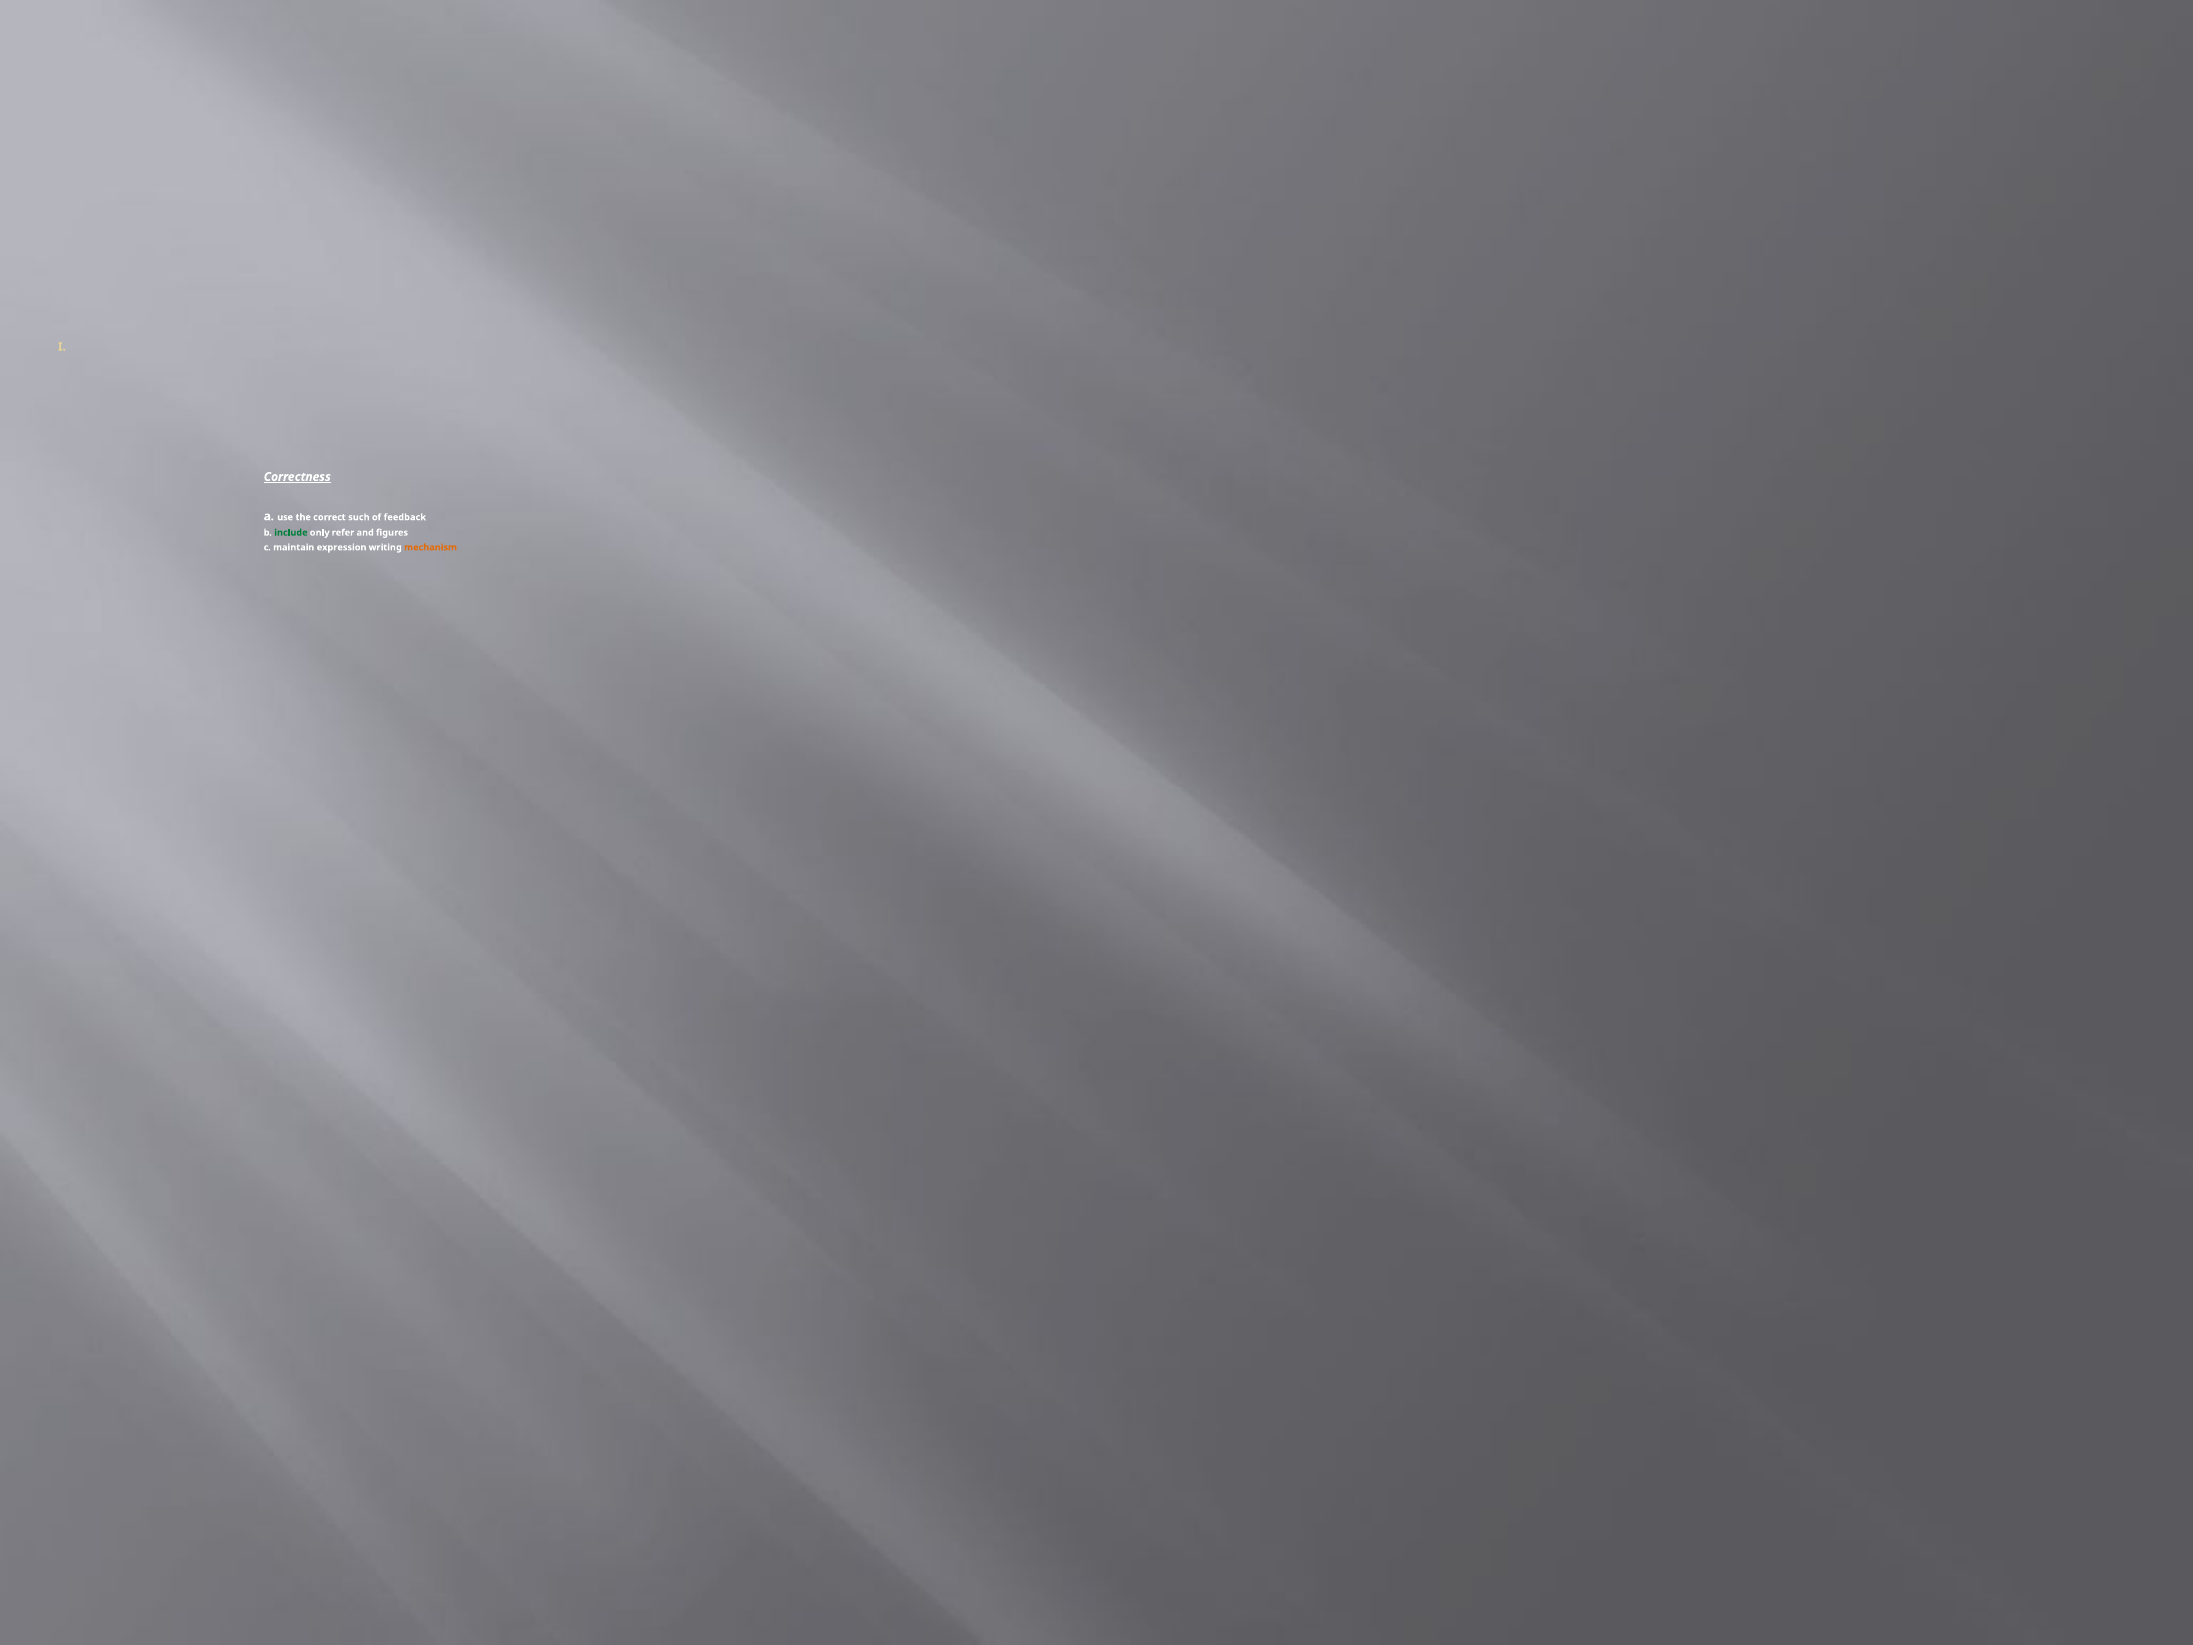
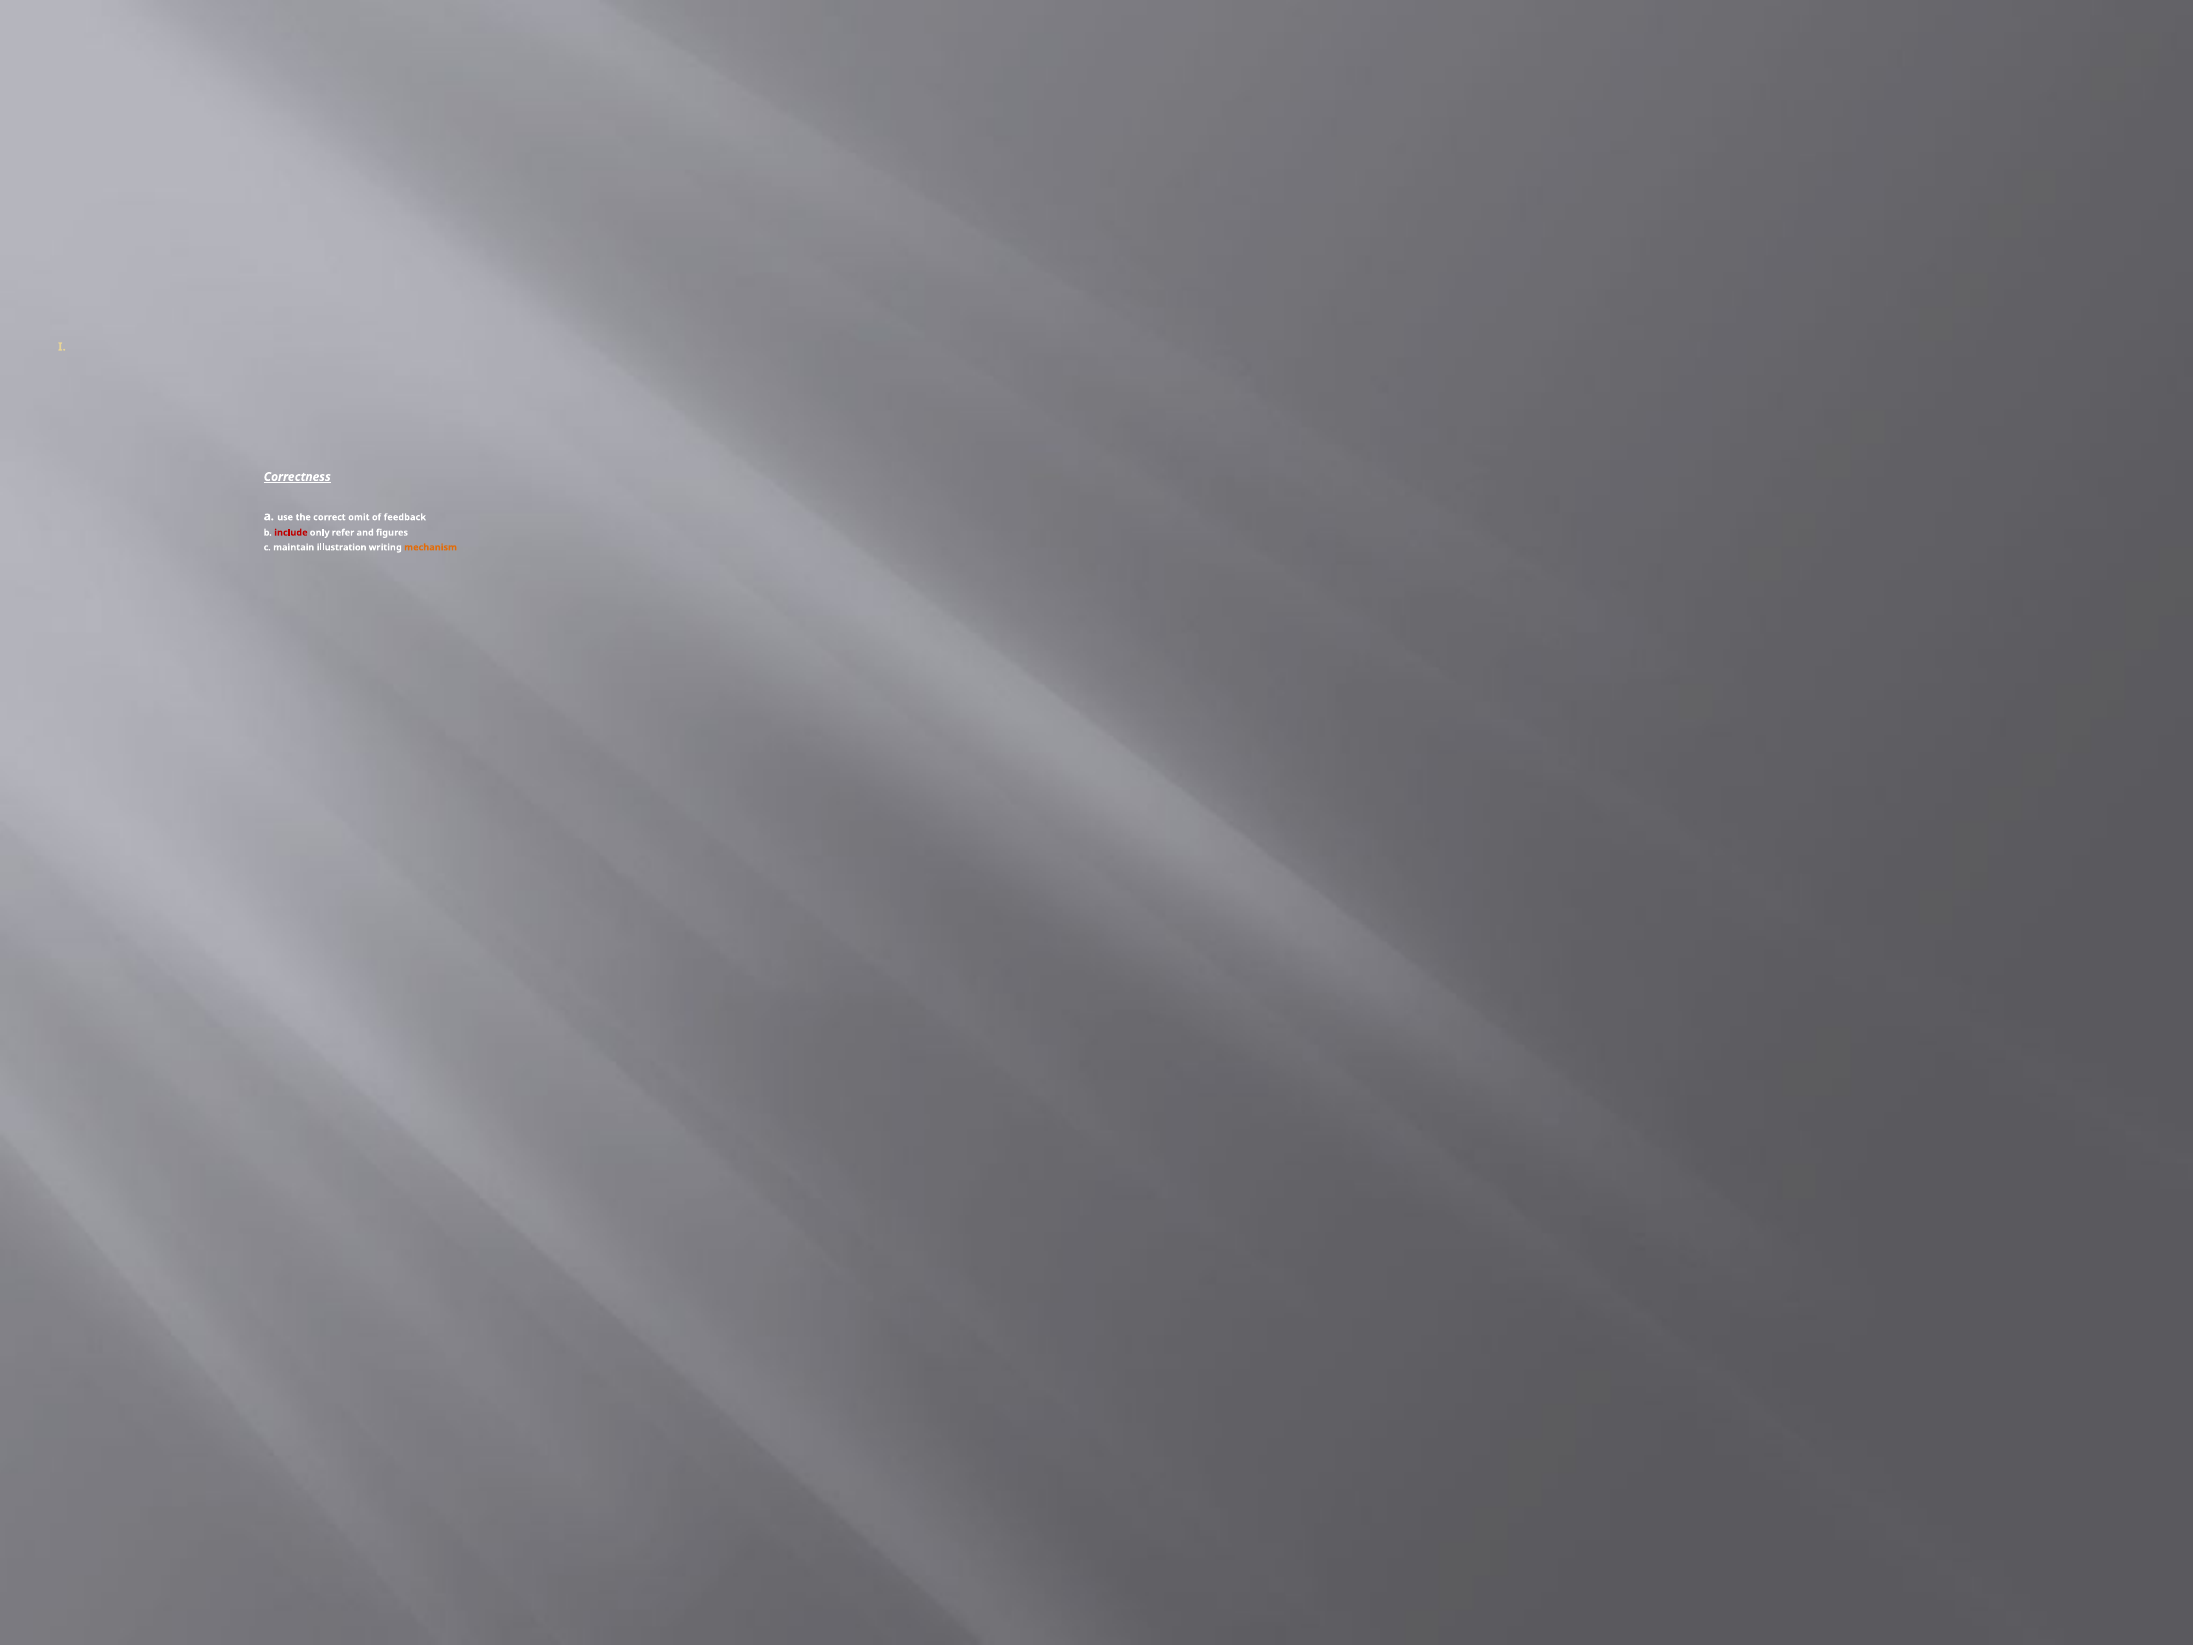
such: such -> omit
include colour: green -> red
expression: expression -> illustration
